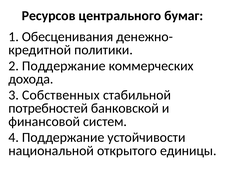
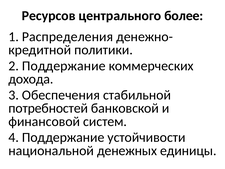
бумаг: бумаг -> более
Обесценивания: Обесценивания -> Распределения
Собственных: Собственных -> Обеспечения
открытого: открытого -> денежных
